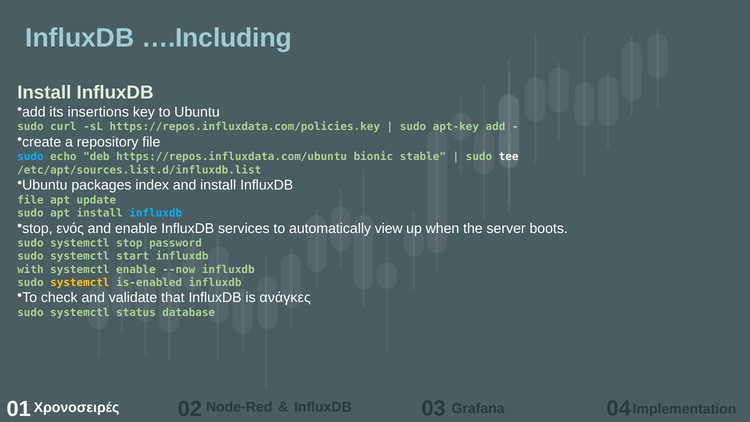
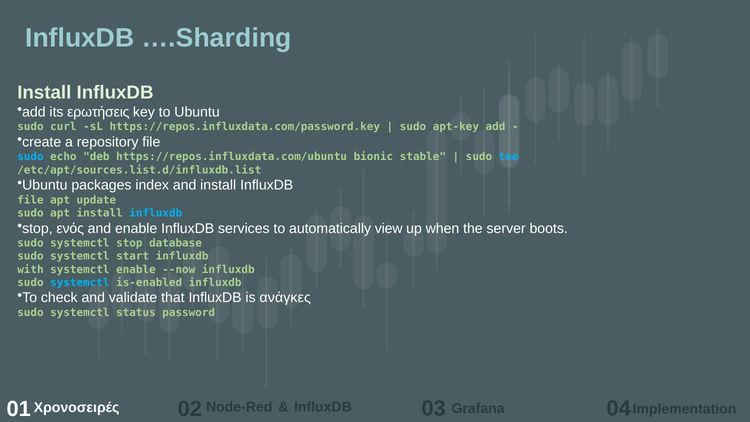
….Including: ….Including -> ….Sharding
insertions: insertions -> ερωτήσεις
https://repos.influxdata.com/policies.key: https://repos.influxdata.com/policies.key -> https://repos.influxdata.com/password.key
tee colour: white -> light blue
password: password -> database
systemctl at (80, 283) colour: yellow -> light blue
database: database -> password
